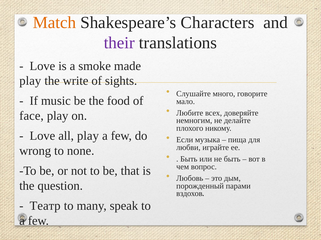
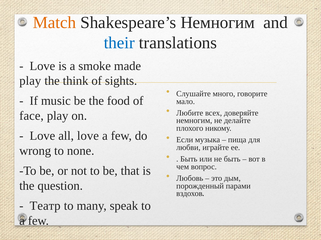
Shakespeare’s Characters: Characters -> Немногим
their colour: purple -> blue
write: write -> think
all play: play -> love
